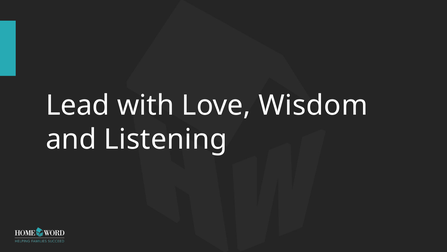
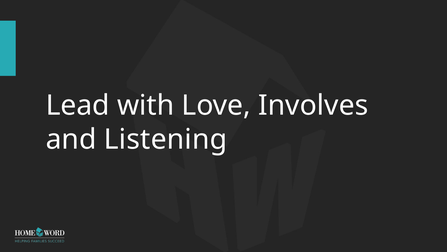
Wisdom: Wisdom -> Involves
